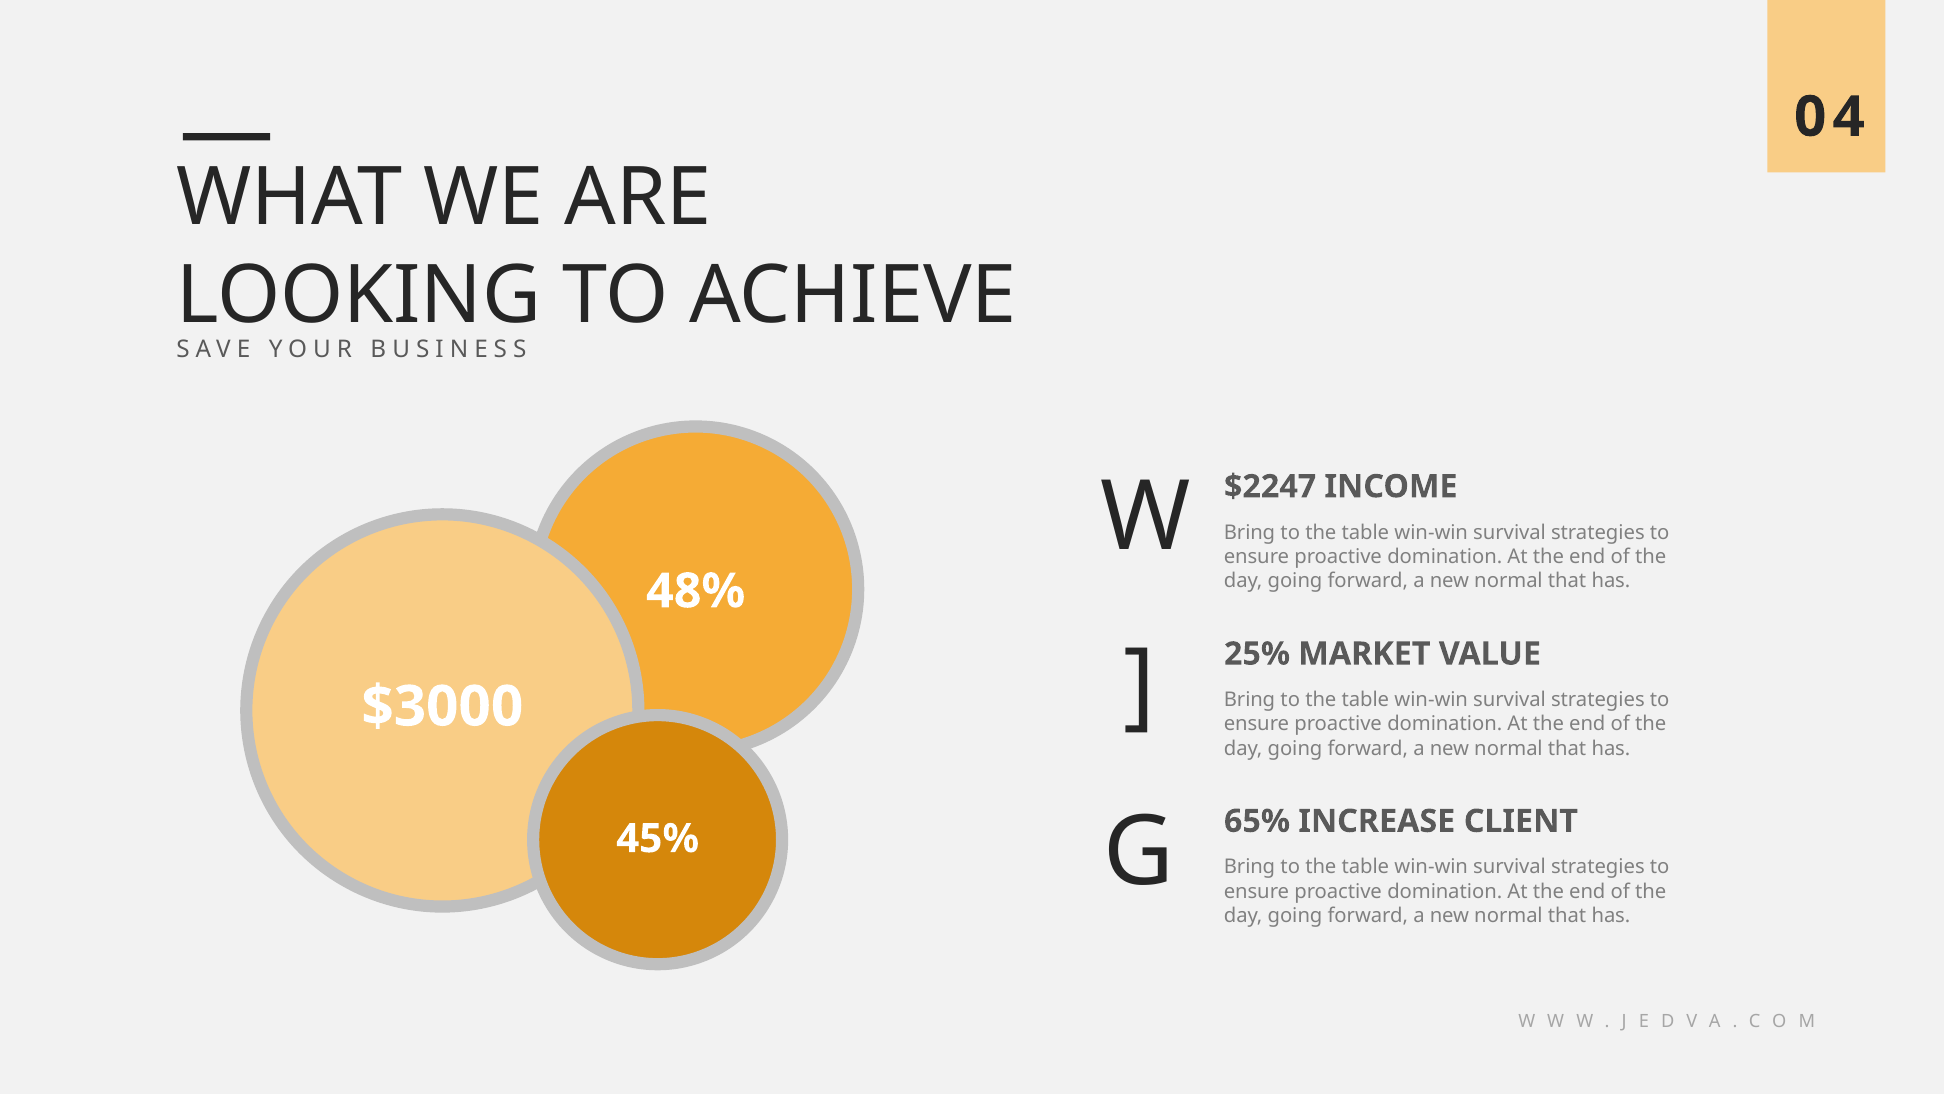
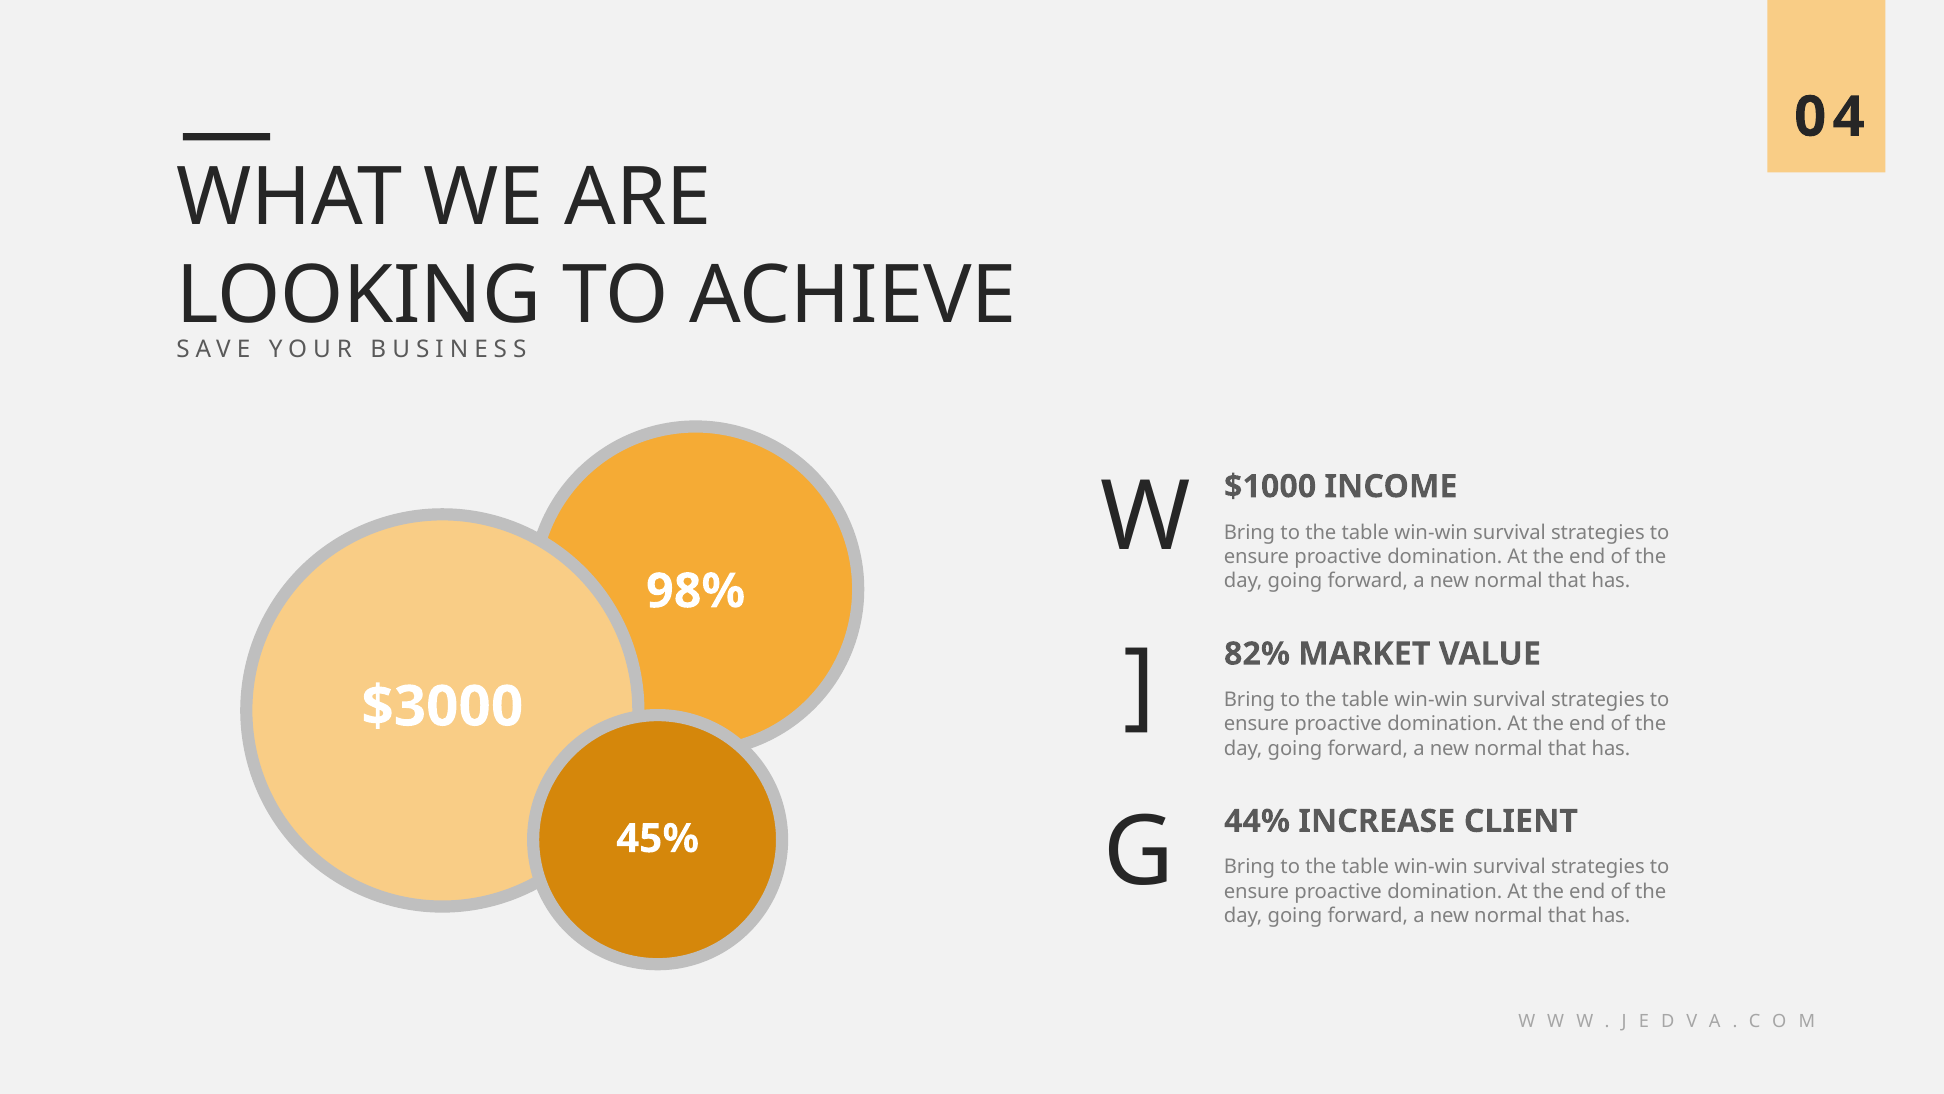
$2247: $2247 -> $1000
48%: 48% -> 98%
25%: 25% -> 82%
65%: 65% -> 44%
